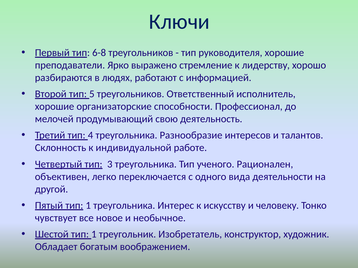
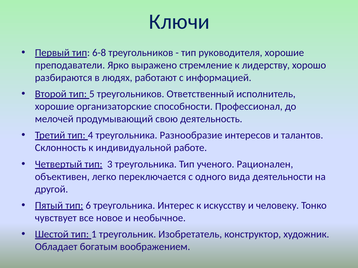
Пятый тип 1: 1 -> 6
